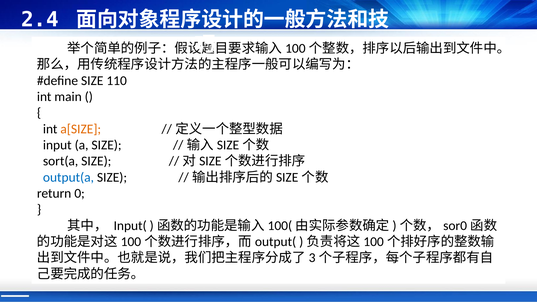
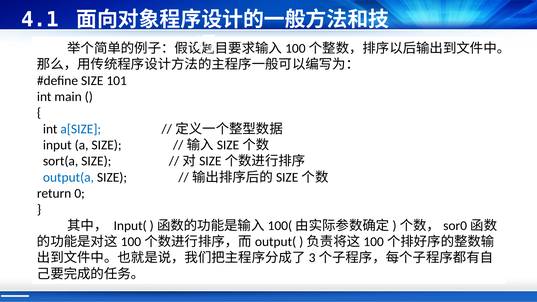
2.4: 2.4 -> 4.1
110: 110 -> 101
a[SIZE colour: orange -> blue
